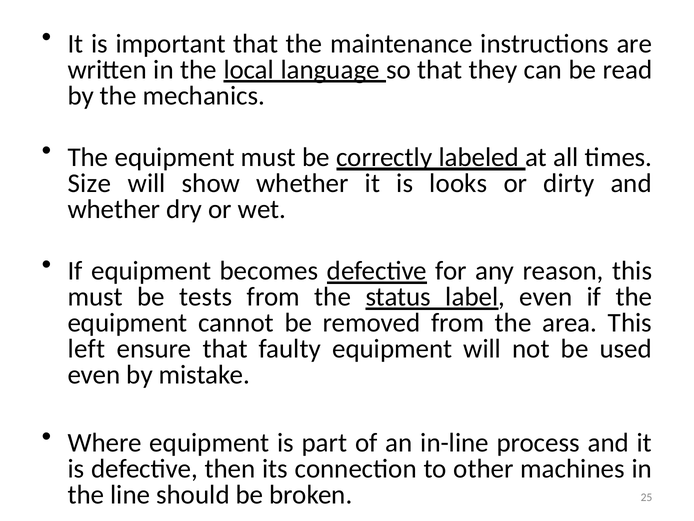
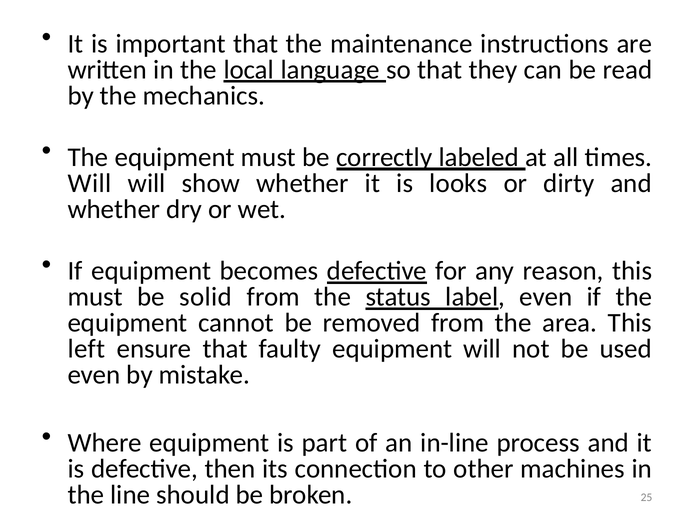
Size at (90, 183): Size -> Will
tests: tests -> solid
